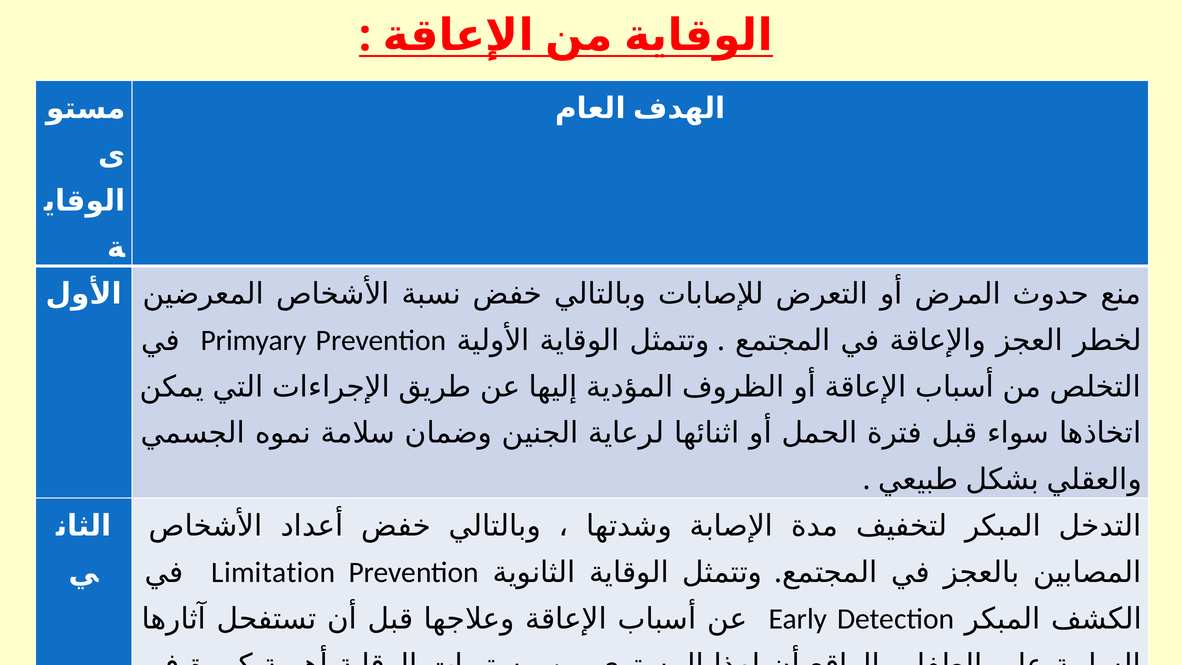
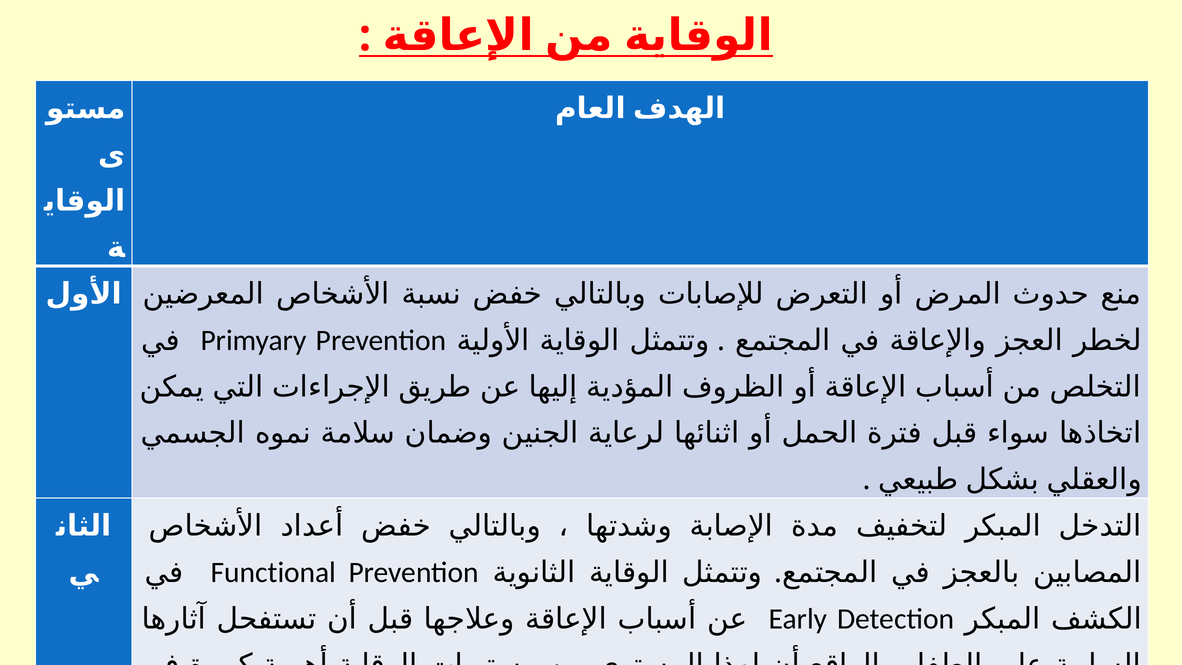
Limitation: Limitation -> Functional
